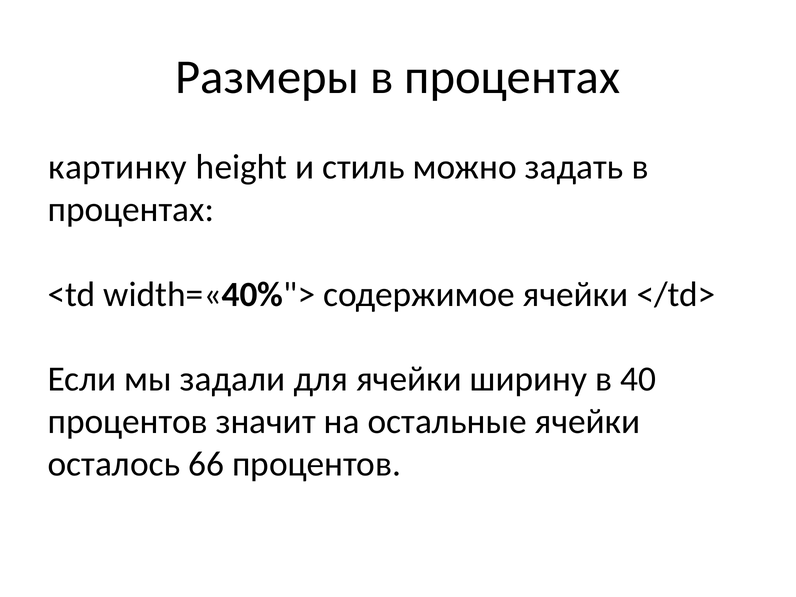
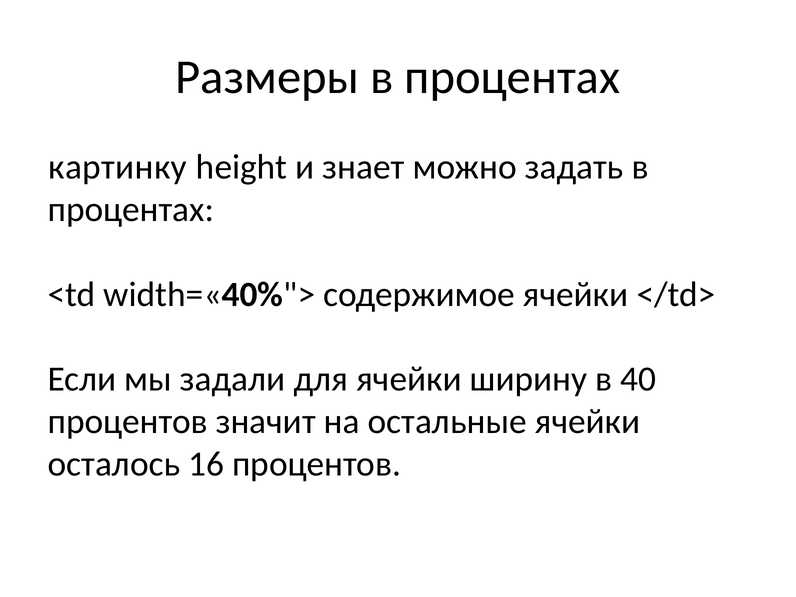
стиль: стиль -> знает
66: 66 -> 16
